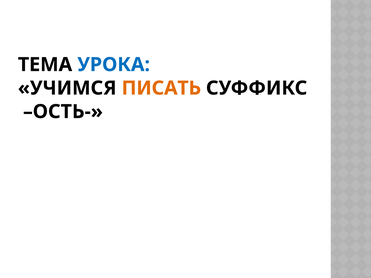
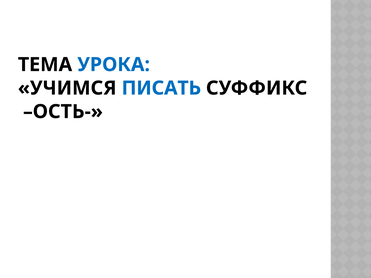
ПИСАТЬ colour: orange -> blue
